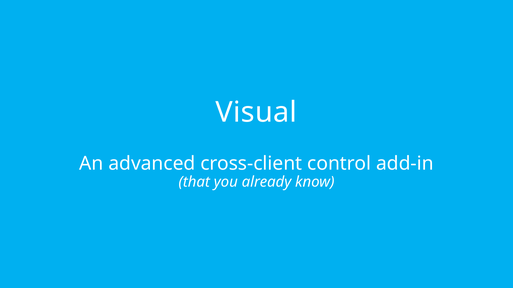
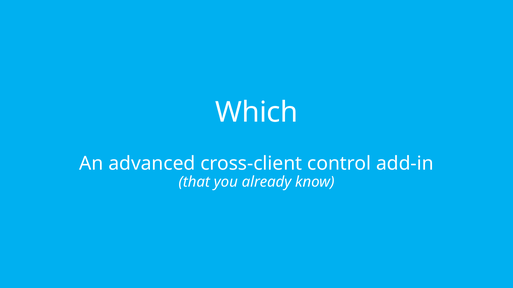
Visual: Visual -> Which
